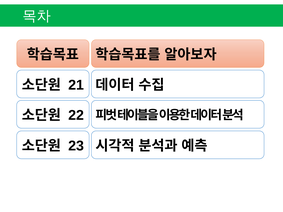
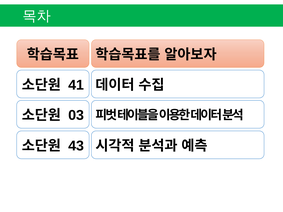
21: 21 -> 41
22: 22 -> 03
23: 23 -> 43
